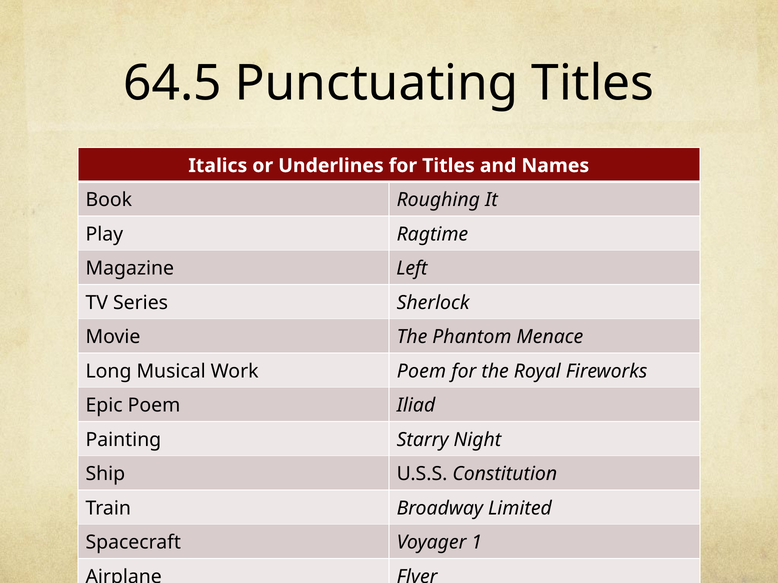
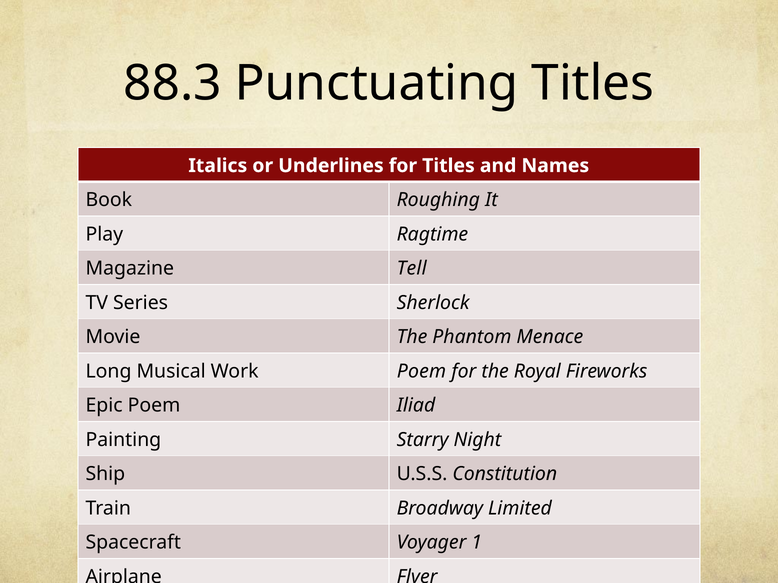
64.5: 64.5 -> 88.3
Left: Left -> Tell
